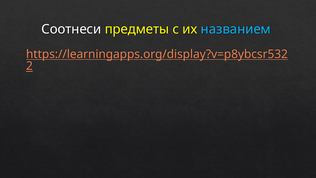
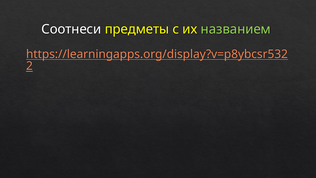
названием colour: light blue -> light green
